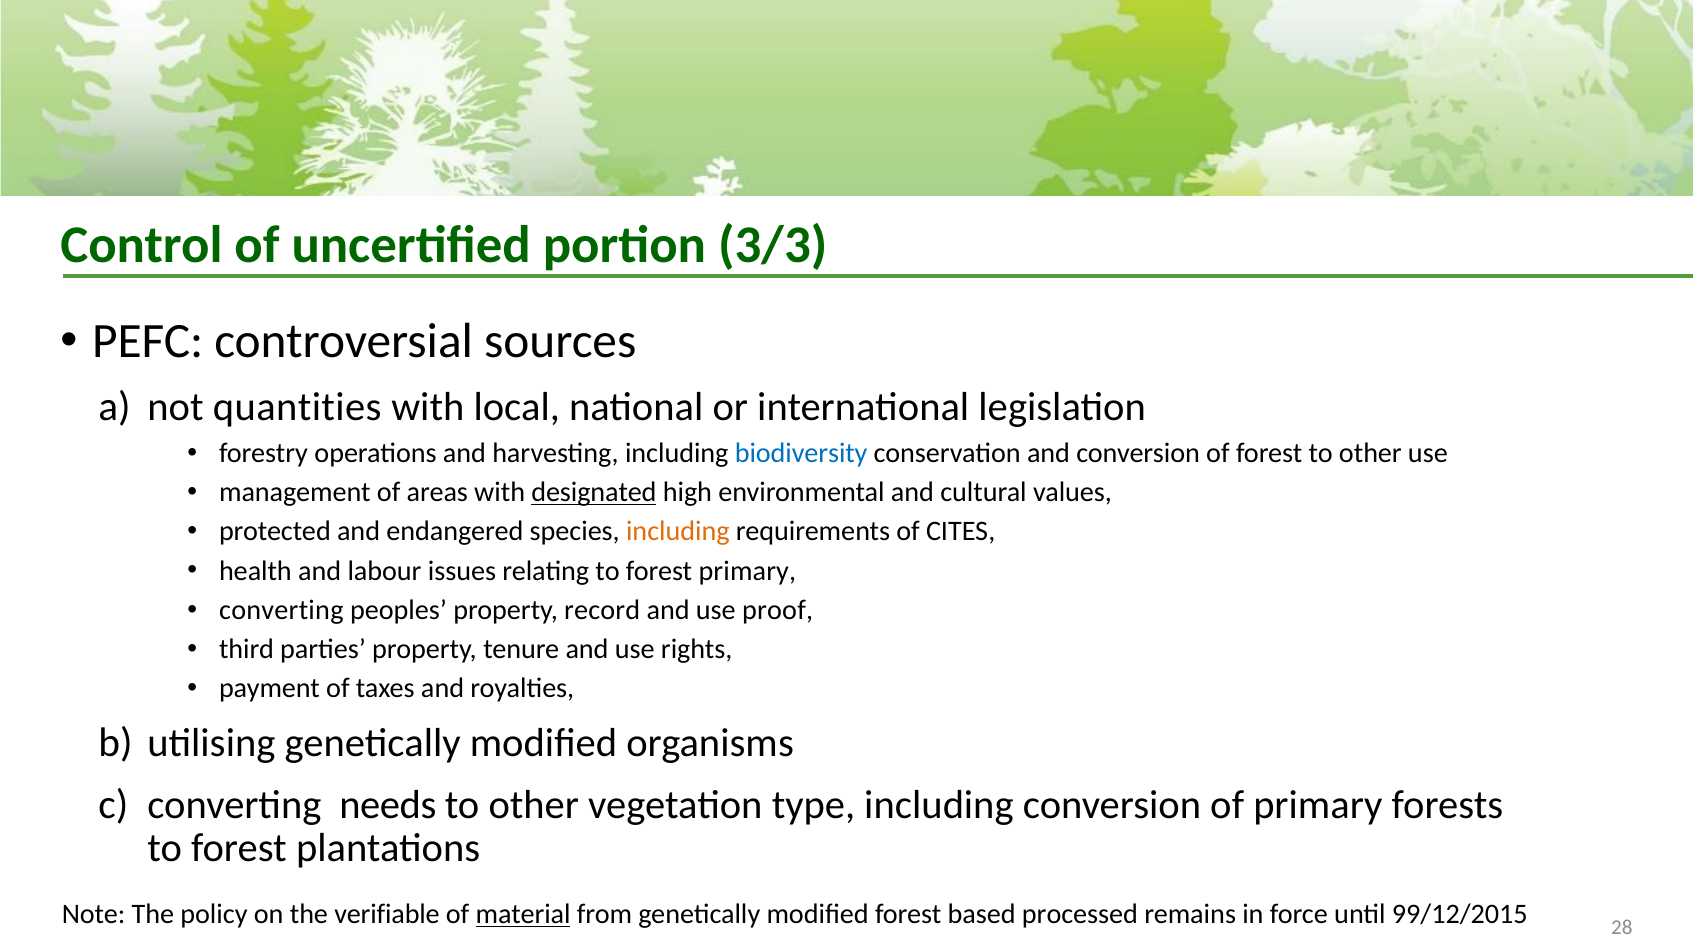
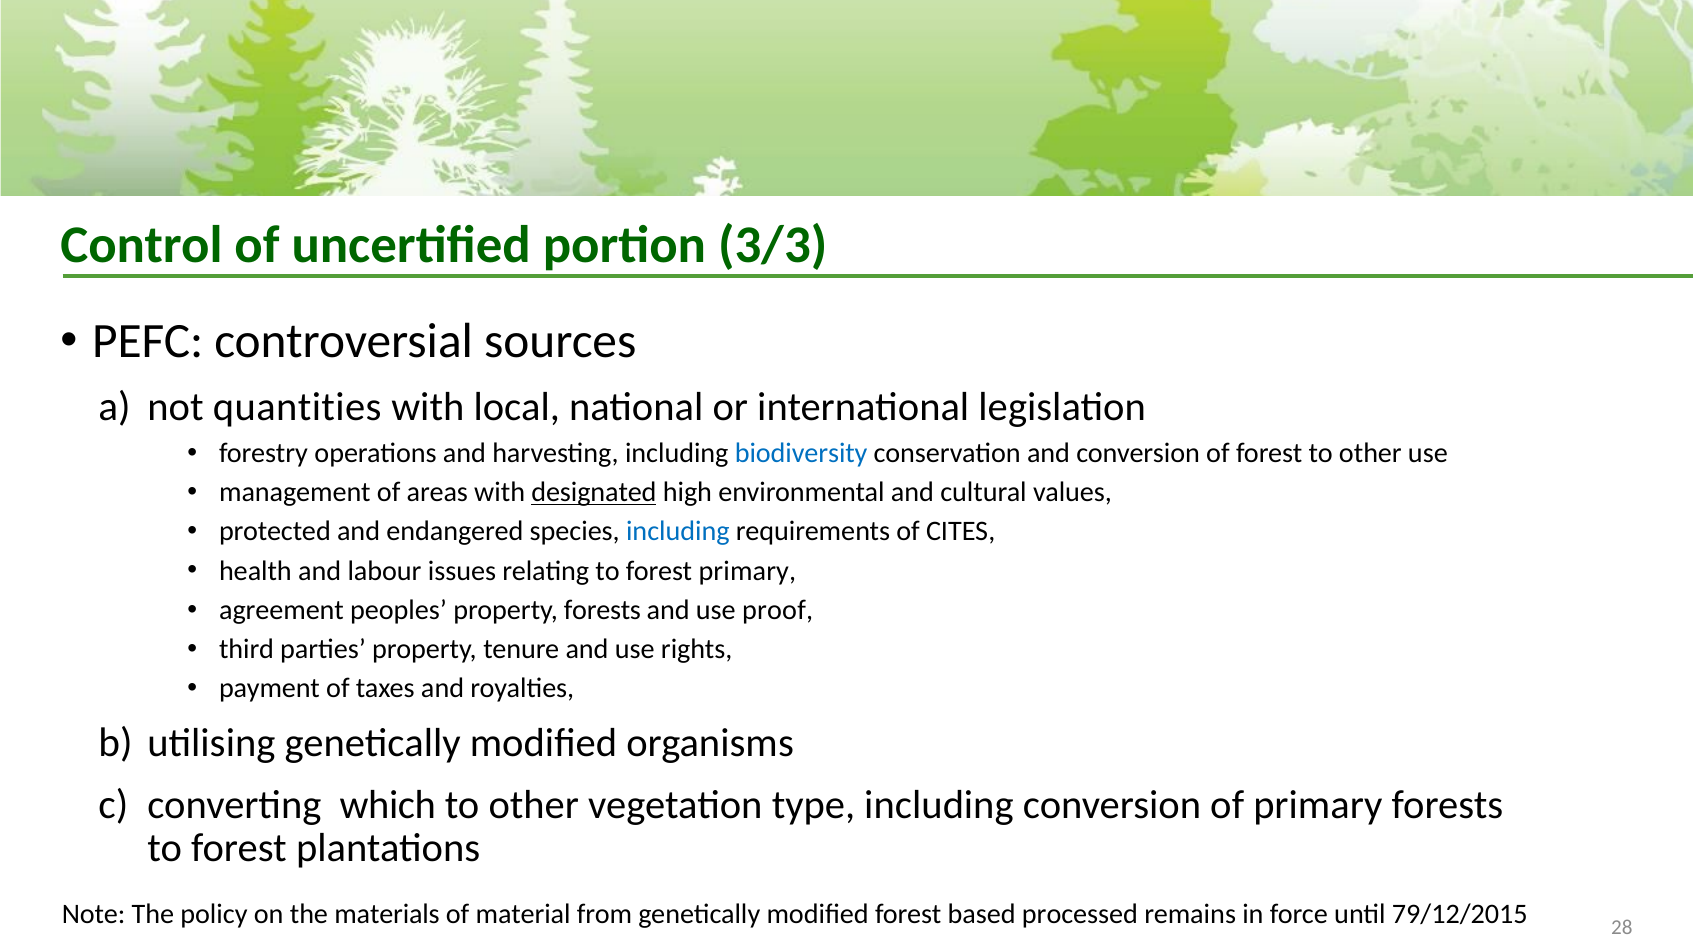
including at (678, 532) colour: orange -> blue
converting at (281, 610): converting -> agreement
property record: record -> forests
needs: needs -> which
verifiable: verifiable -> materials
material underline: present -> none
99/12/2015: 99/12/2015 -> 79/12/2015
